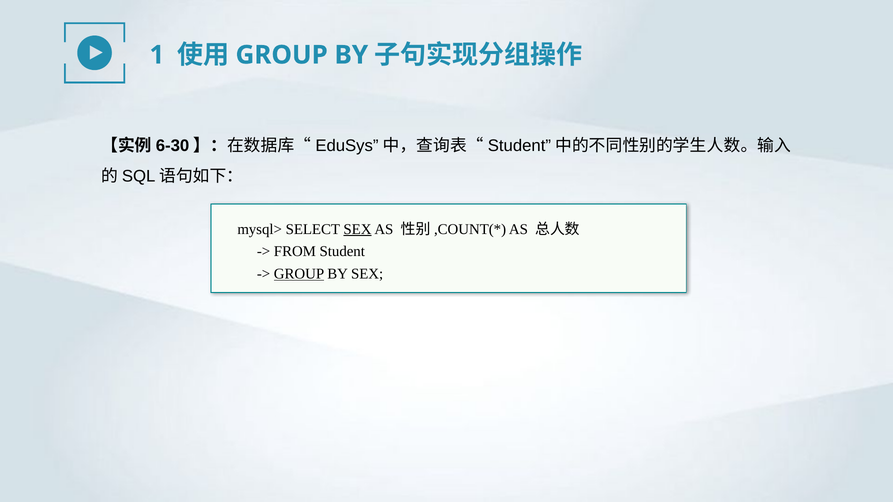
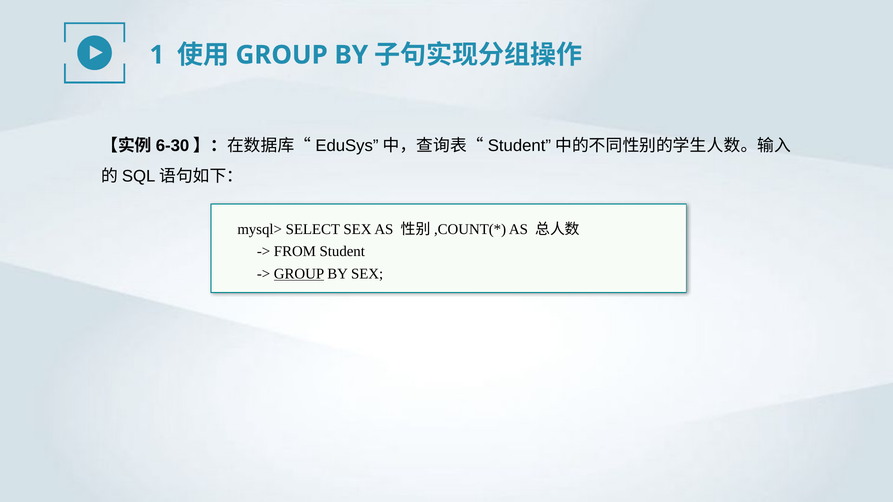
SEX at (357, 229) underline: present -> none
